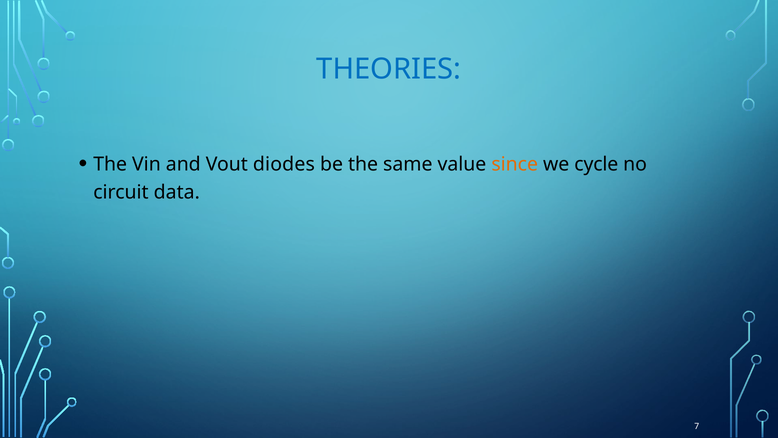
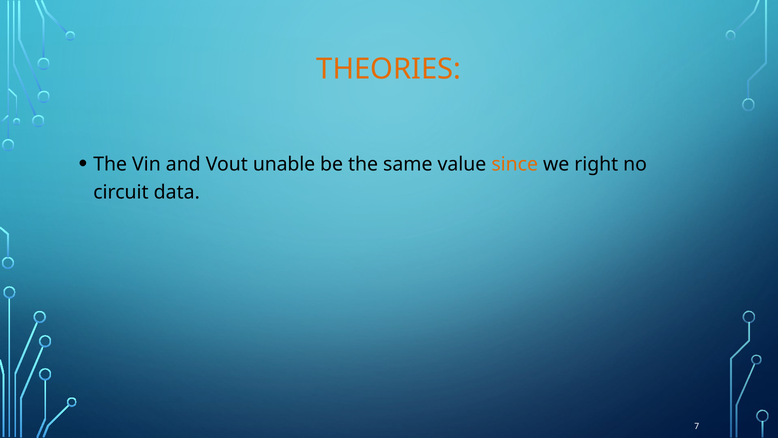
THEORIES colour: blue -> orange
diodes: diodes -> unable
cycle: cycle -> right
